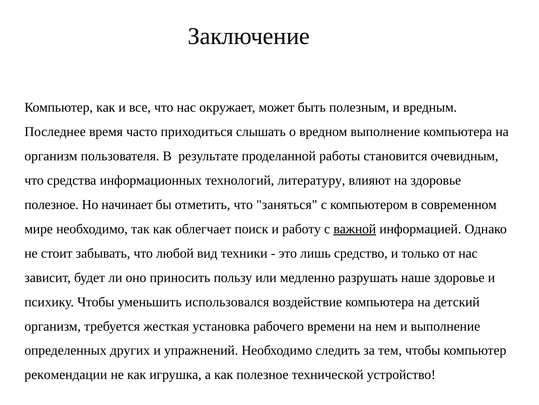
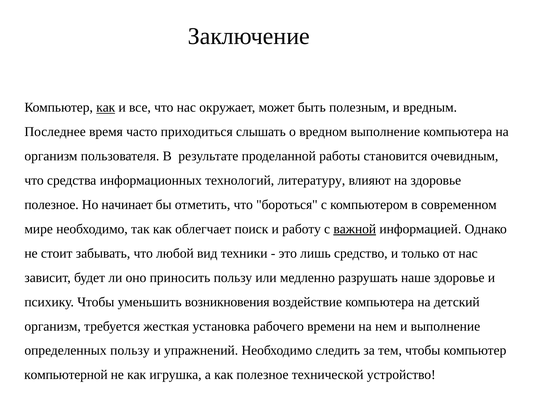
как at (106, 107) underline: none -> present
заняться: заняться -> бороться
использовался: использовался -> возникновения
определенных других: других -> пользу
рекомендации: рекомендации -> компьютерной
